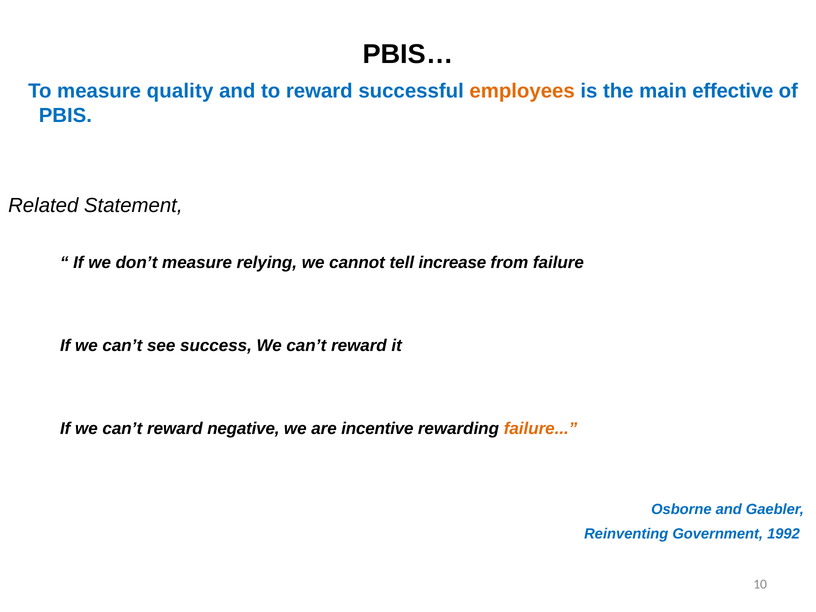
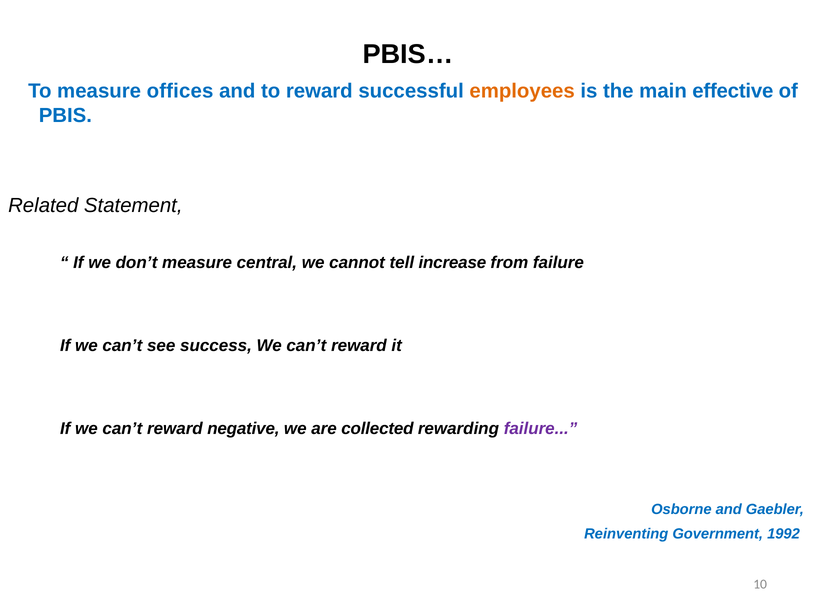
quality: quality -> offices
relying: relying -> central
incentive: incentive -> collected
failure at (541, 429) colour: orange -> purple
